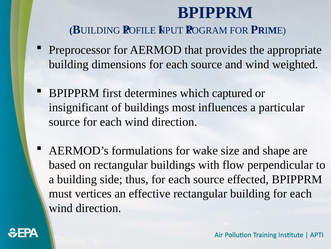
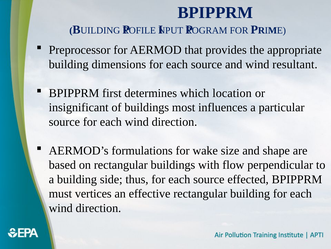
weighted: weighted -> resultant
captured: captured -> location
